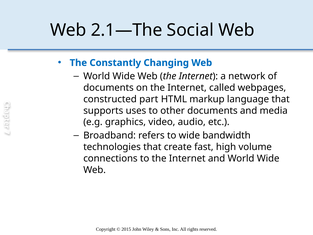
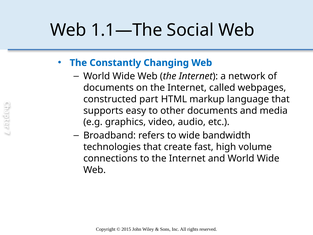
2.1—The: 2.1—The -> 1.1—The
uses: uses -> easy
